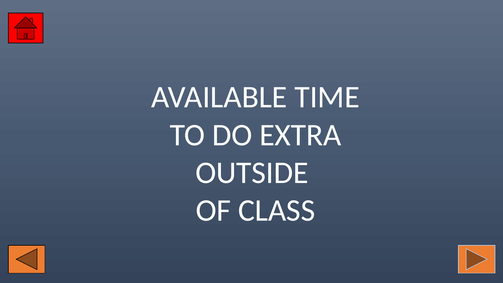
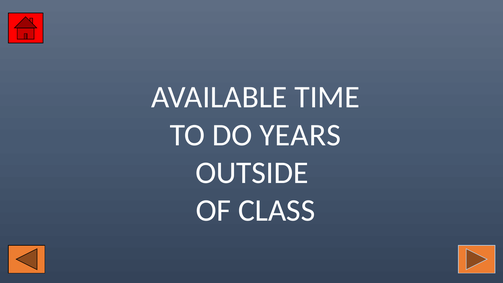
EXTRA: EXTRA -> YEARS
